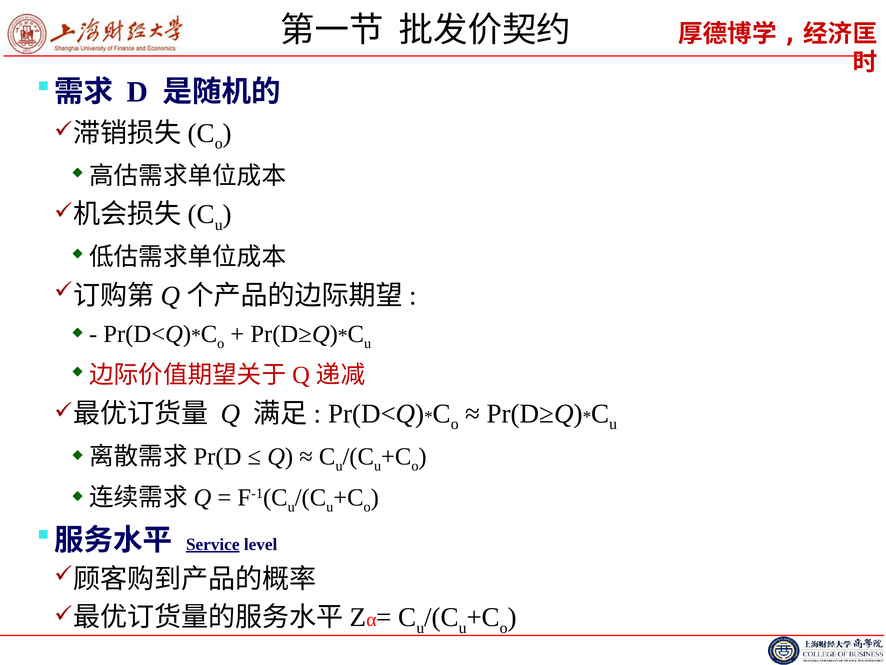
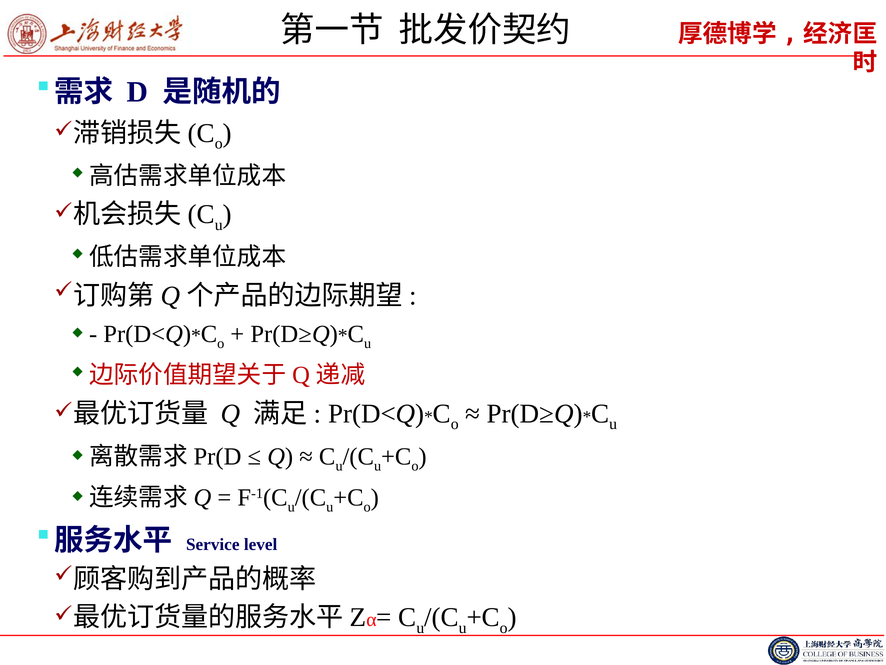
Service underline: present -> none
